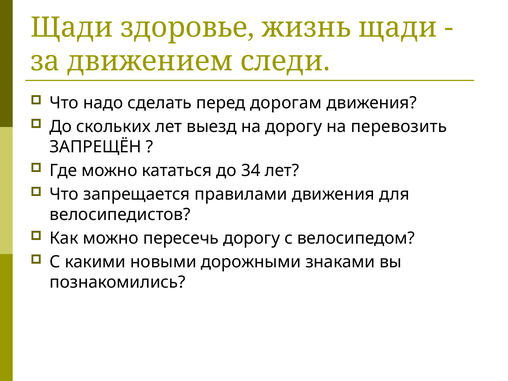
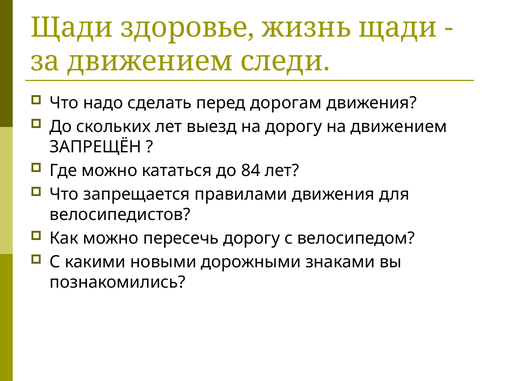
на перевозить: перевозить -> движением
34: 34 -> 84
